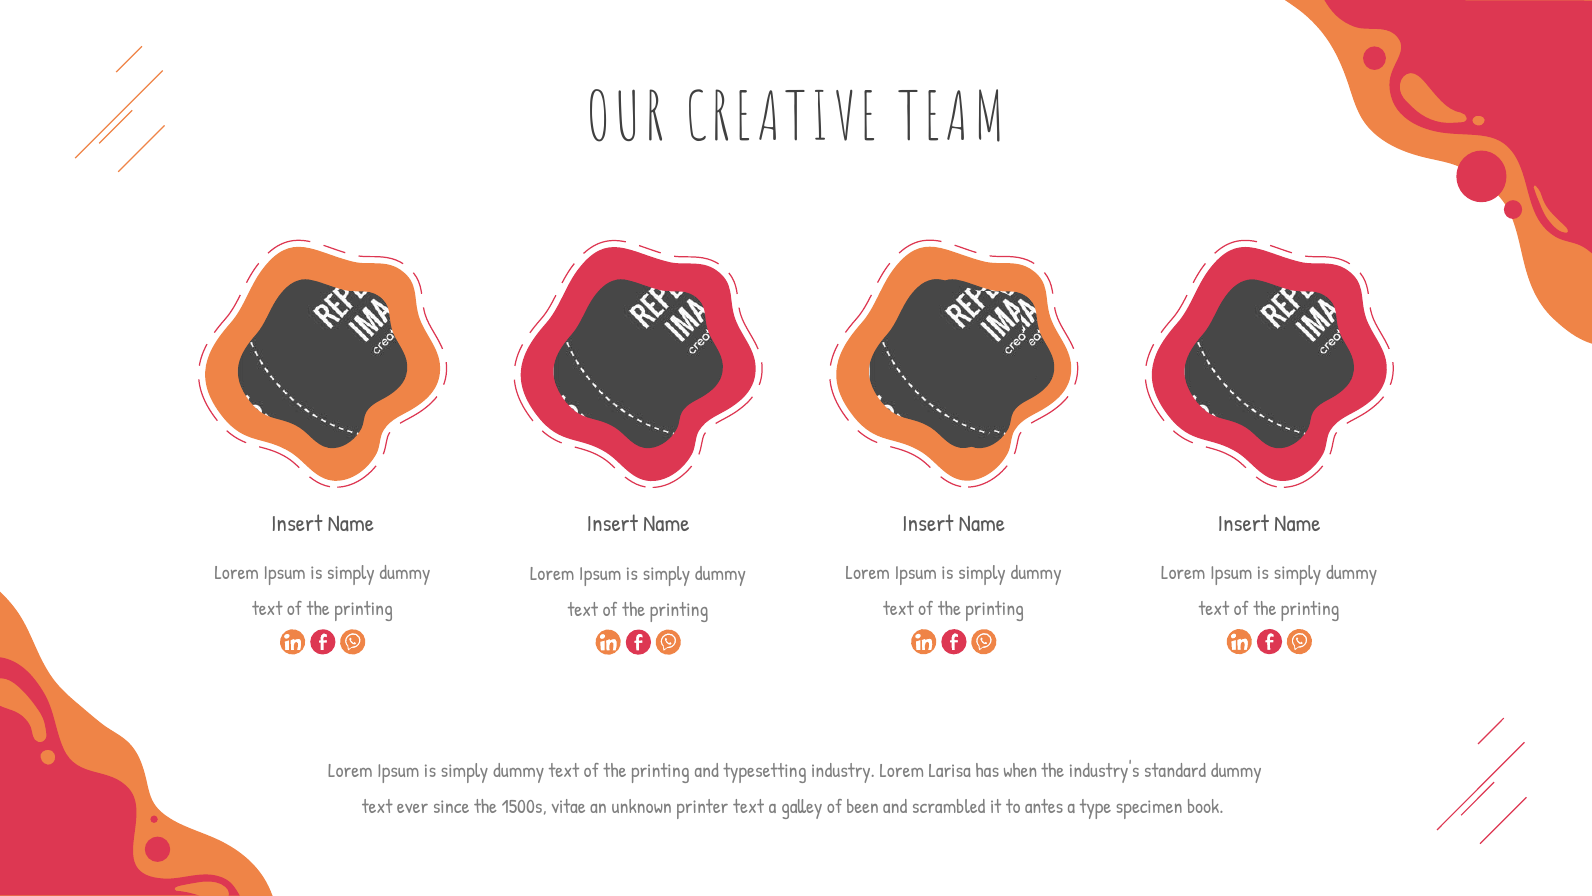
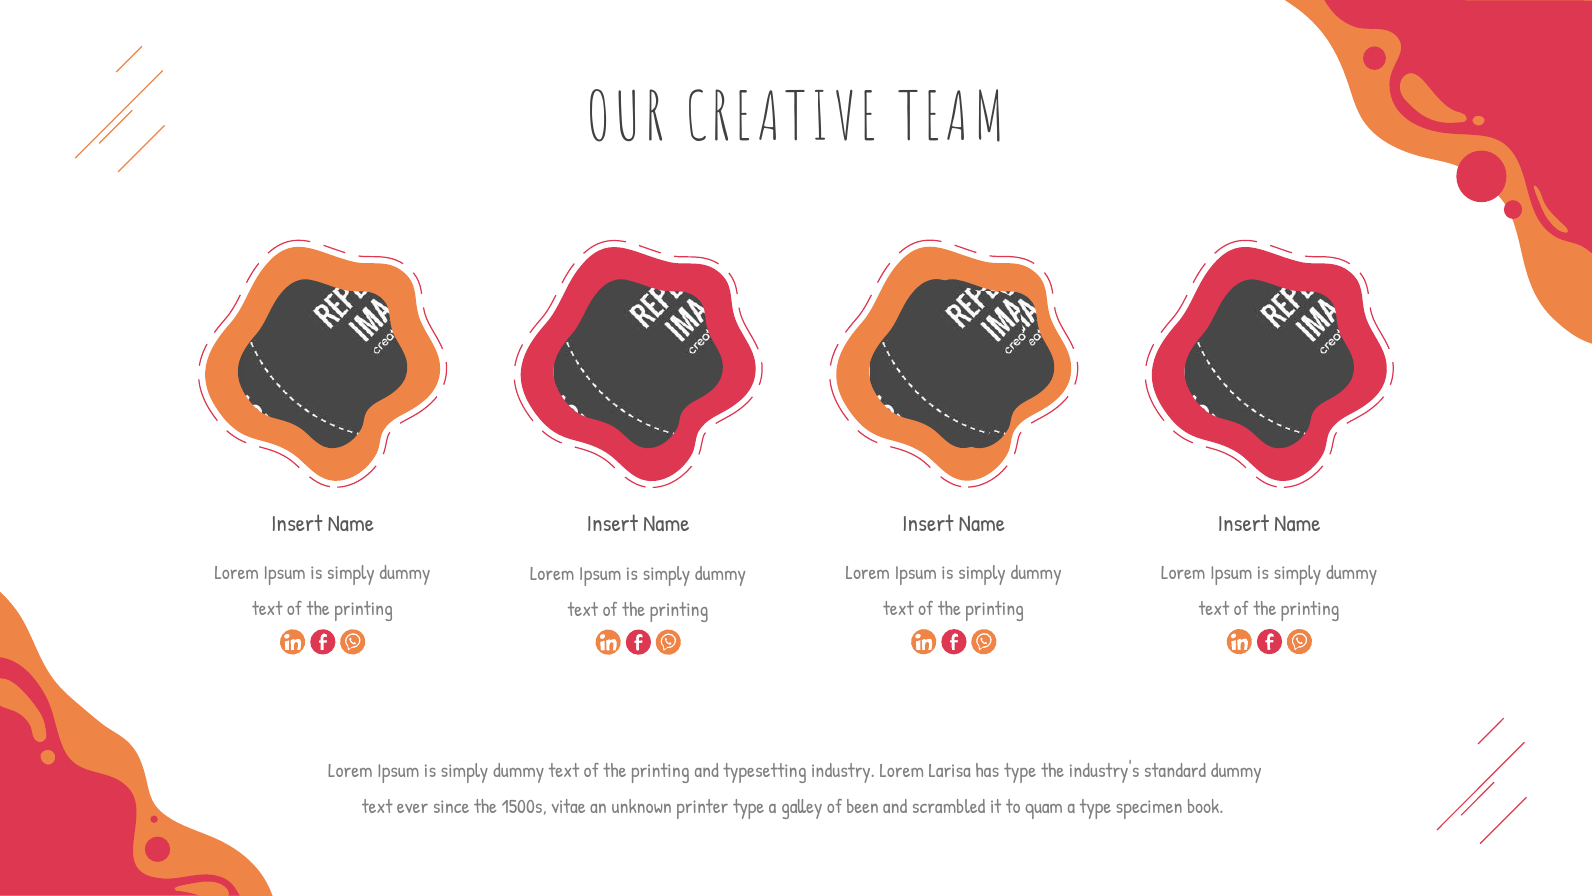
has when: when -> type
printer text: text -> type
antes: antes -> quam
